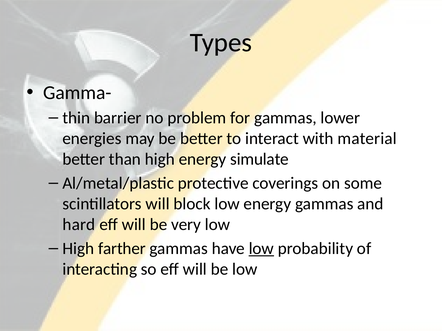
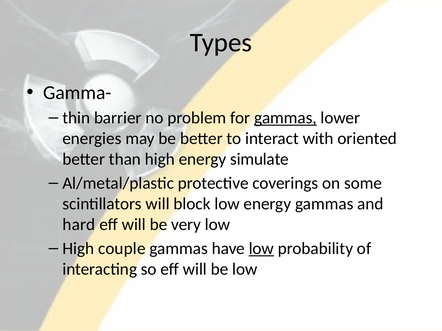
gammas at (285, 118) underline: none -> present
material: material -> oriented
farther: farther -> couple
